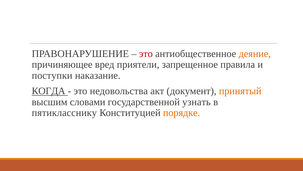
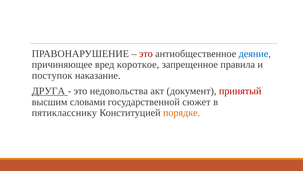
деяние colour: orange -> blue
приятели: приятели -> короткое
поступки: поступки -> поступок
КОГДА: КОГДА -> ДРУГА
принятый colour: orange -> red
узнать: узнать -> сюжет
